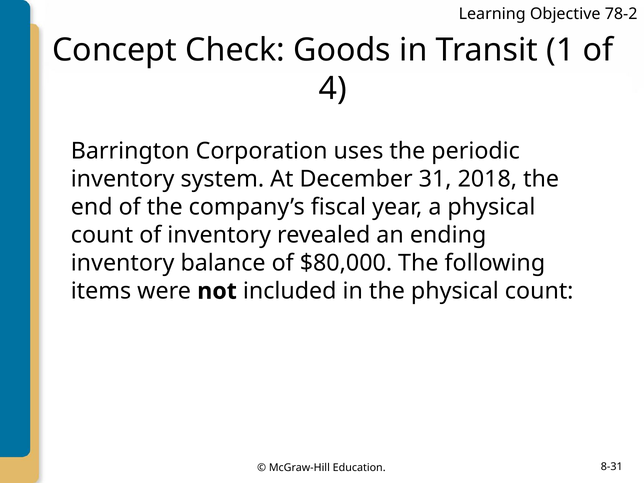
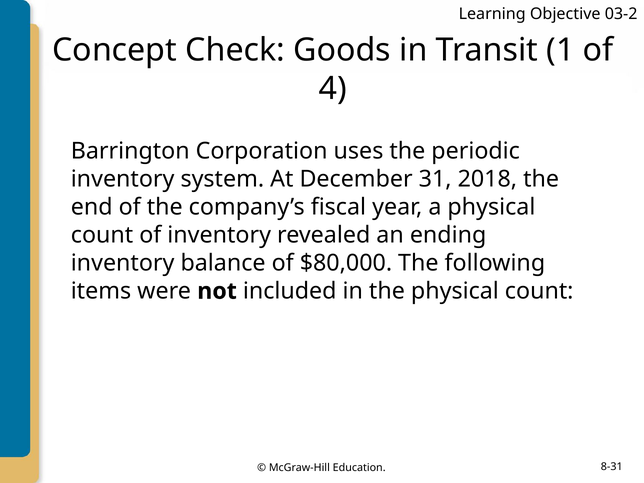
78-2: 78-2 -> 03-2
